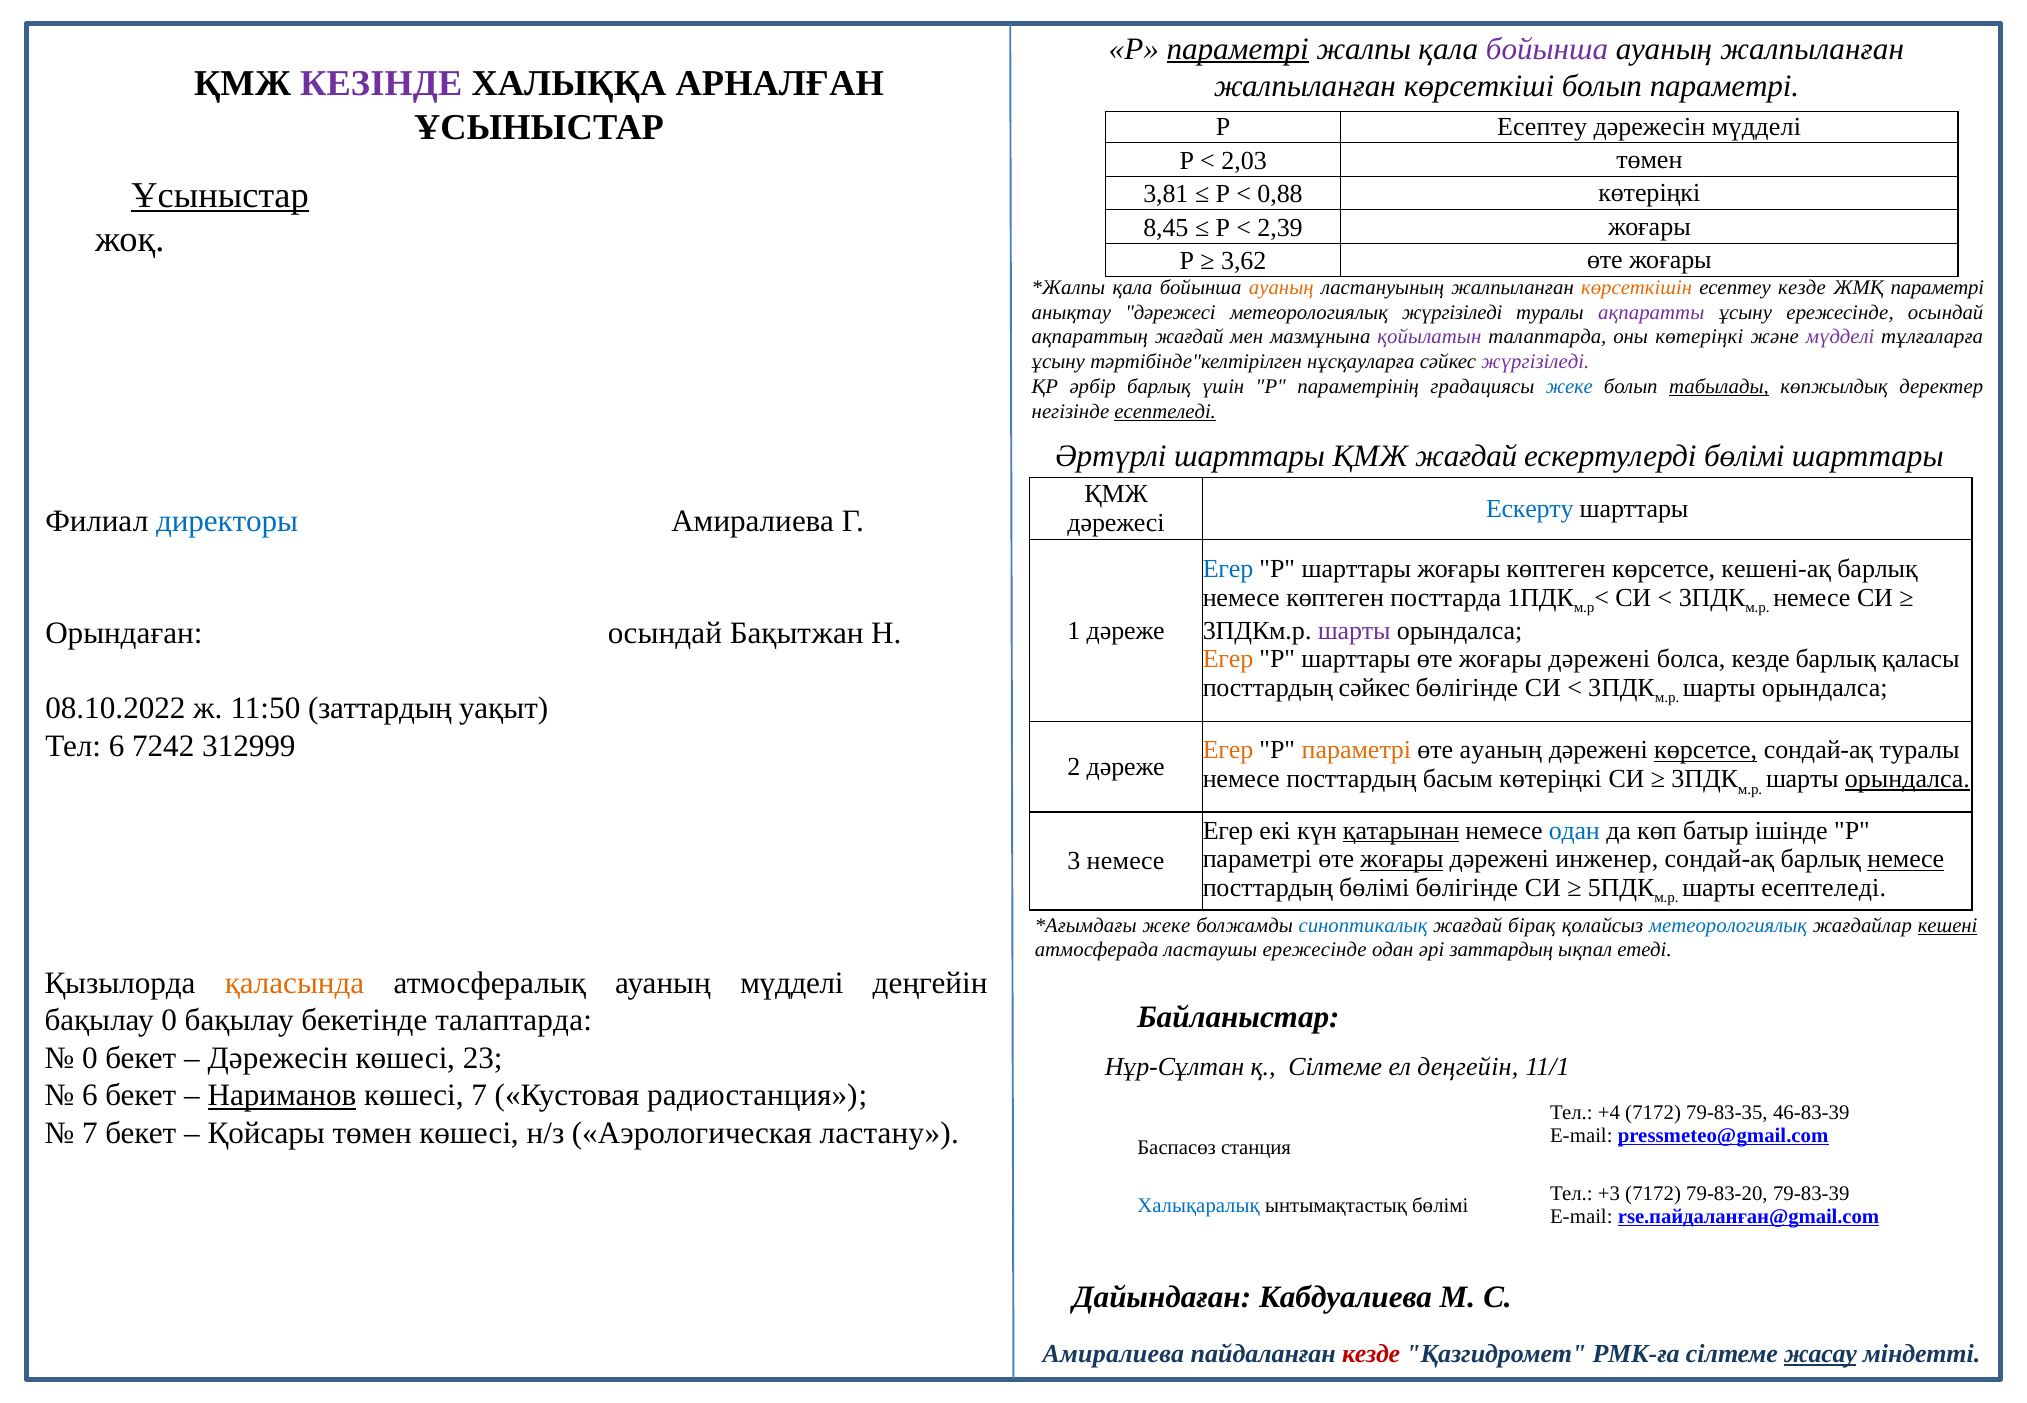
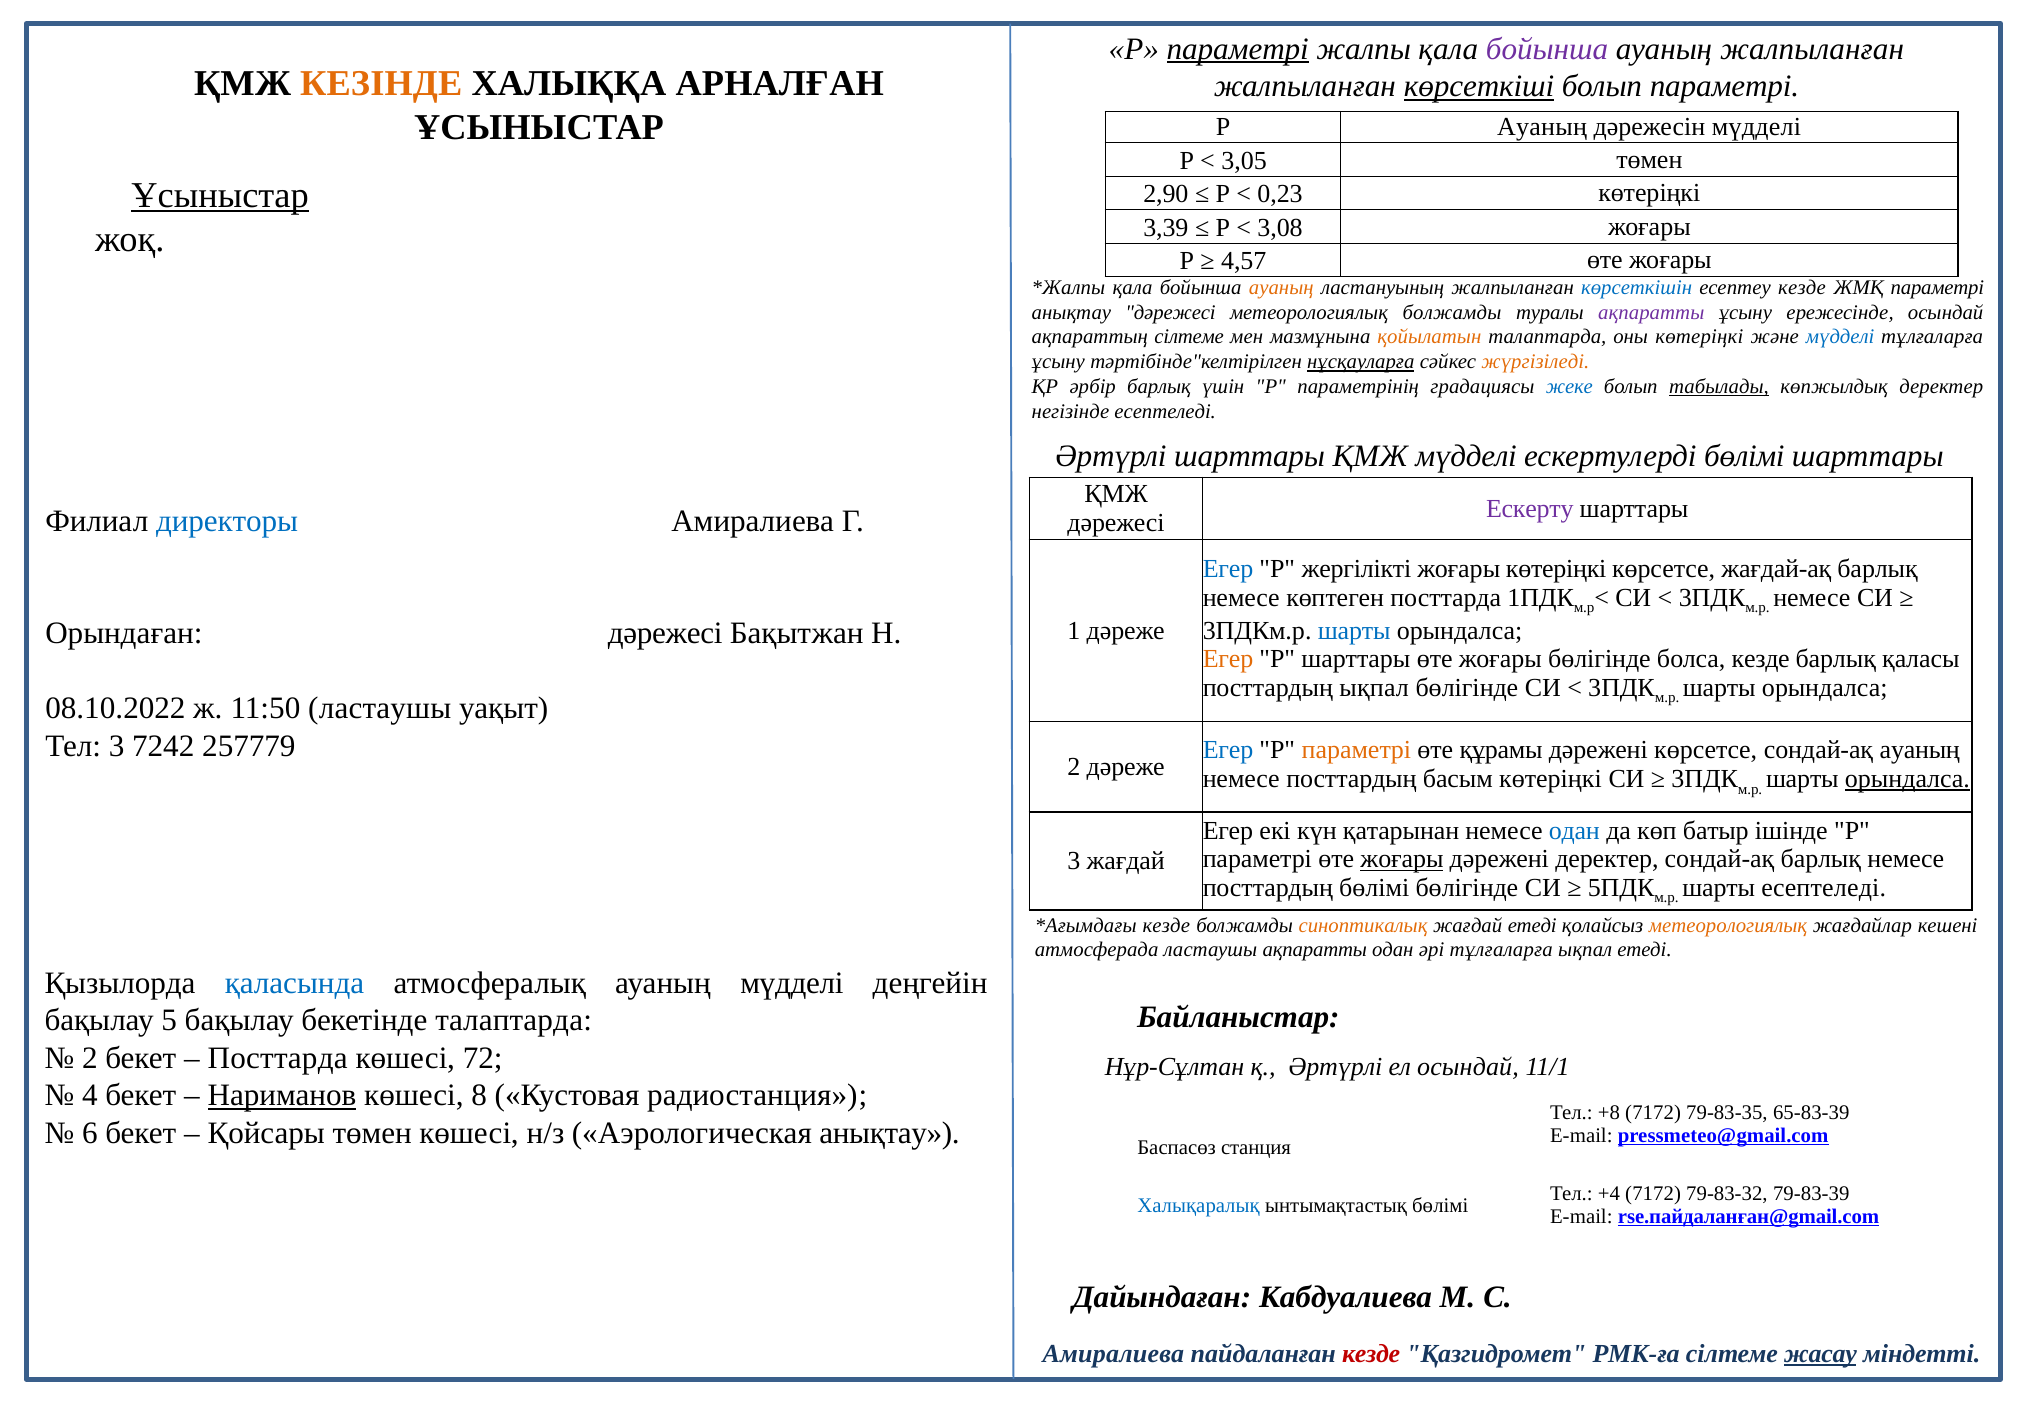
КЕЗІНДЕ colour: purple -> orange
көрсеткіші underline: none -> present
Р Есептеу: Есептеу -> Ауаның
2,03: 2,03 -> 3,05
3,81: 3,81 -> 2,90
0,88: 0,88 -> 0,23
8,45: 8,45 -> 3,39
2,39: 2,39 -> 3,08
3,62: 3,62 -> 4,57
көрсеткішін colour: orange -> blue
метеорологиялық жүргізіледі: жүргізіледі -> болжамды
ақпараттың жағдай: жағдай -> сілтеме
қойылатын colour: purple -> orange
мүдделі at (1840, 337) colour: purple -> blue
нұсқауларға underline: none -> present
жүргізіледі at (1535, 362) colour: purple -> orange
есептеледі at (1165, 412) underline: present -> none
ҚМЖ жағдай: жағдай -> мүдделі
Ескерту colour: blue -> purple
Р шарттары: шарттары -> жергілікті
жоғары көптеген: көптеген -> көтеріңкі
кешені-ақ: кешені-ақ -> жағдай-ақ
шарты at (1354, 631) colour: purple -> blue
Орындаған осындай: осындай -> дәрежесі
дәрежені at (1599, 659): дәрежені -> бөлігінде
посттардың сәйкес: сәйкес -> ықпал
11:50 заттардың: заттардың -> ластаушы
Тел 6: 6 -> 3
312999: 312999 -> 257779
Егер at (1228, 751) colour: orange -> blue
өте ауаның: ауаның -> құрамы
көрсетсе at (1706, 751) underline: present -> none
сондай-ақ туралы: туралы -> ауаның
қатарынан underline: present -> none
дәрежені инженер: инженер -> деректер
немесе at (1906, 859) underline: present -> none
3 немесе: немесе -> жағдай
жеке at (1166, 925): жеке -> кезде
синоптикалық colour: blue -> orange
жағдай бірақ: бірақ -> етеді
метеорологиялық at (1728, 925) colour: blue -> orange
кешені underline: present -> none
ластаушы ережесінде: ережесінде -> ақпаратты
әрі заттардың: заттардың -> тұлғаларға
қаласында colour: orange -> blue
бақылау 0: 0 -> 5
0 at (90, 1058): 0 -> 2
Дәрежесін at (278, 1058): Дәрежесін -> Посттарда
23: 23 -> 72
қ Сілтеме: Сілтеме -> Әртүрлі
ел деңгейін: деңгейін -> осындай
6 at (90, 1096): 6 -> 4
көшесі 7: 7 -> 8
+4: +4 -> +8
46-83-39: 46-83-39 -> 65-83-39
7 at (90, 1133): 7 -> 6
Аэрологическая ластану: ластану -> анықтау
+3: +3 -> +4
79-83-20: 79-83-20 -> 79-83-32
